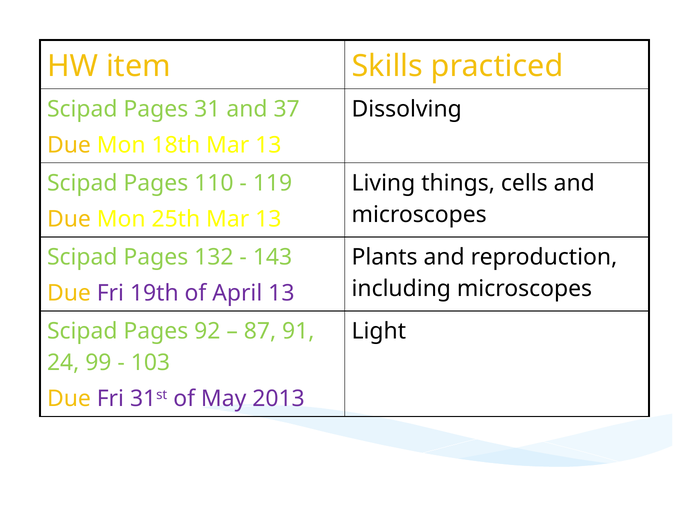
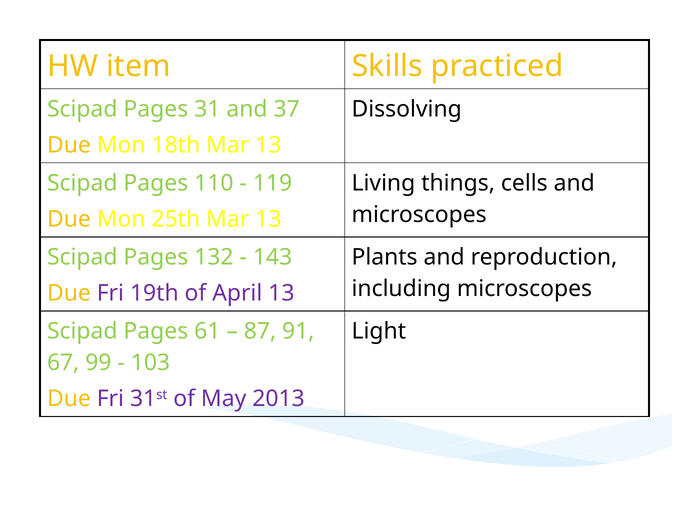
92: 92 -> 61
24: 24 -> 67
